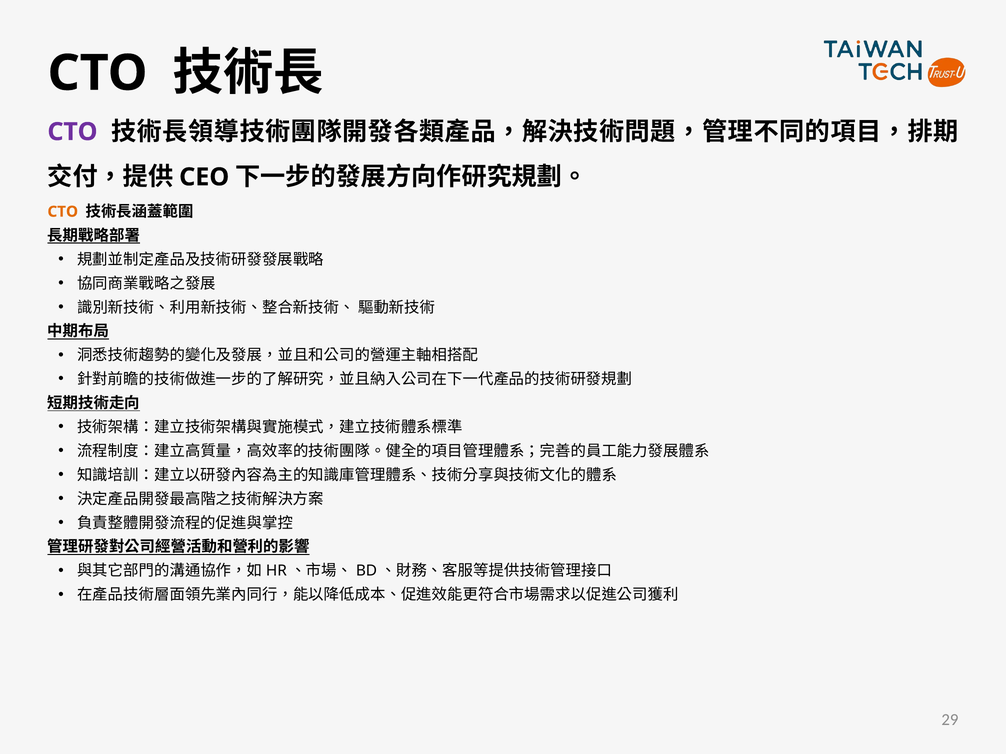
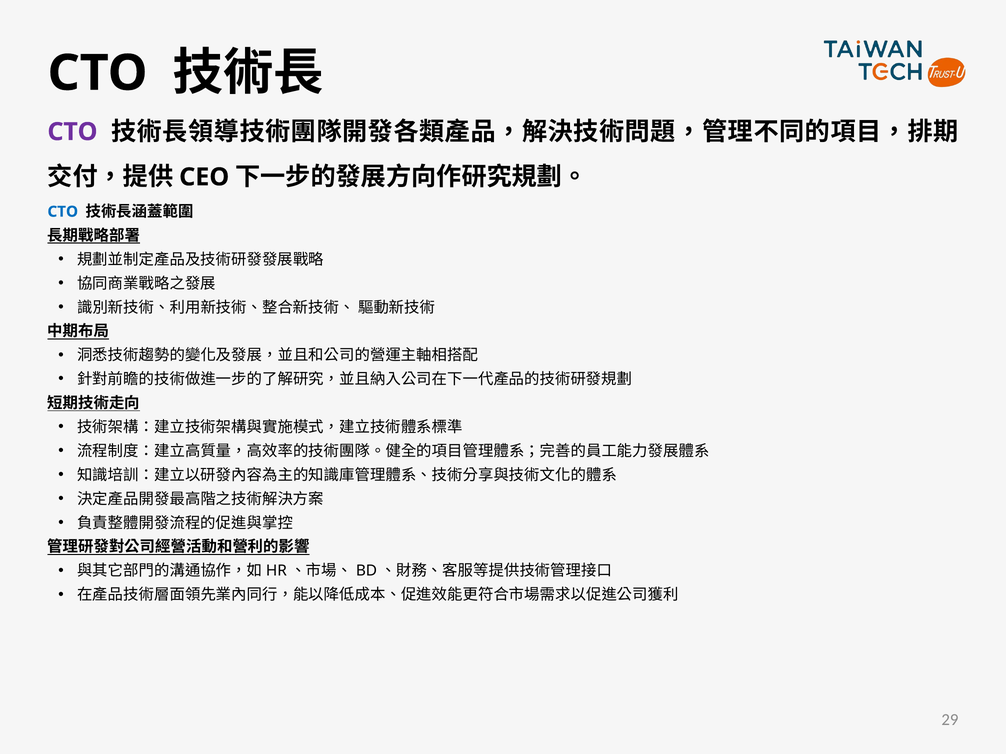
CTO at (63, 212) colour: orange -> blue
